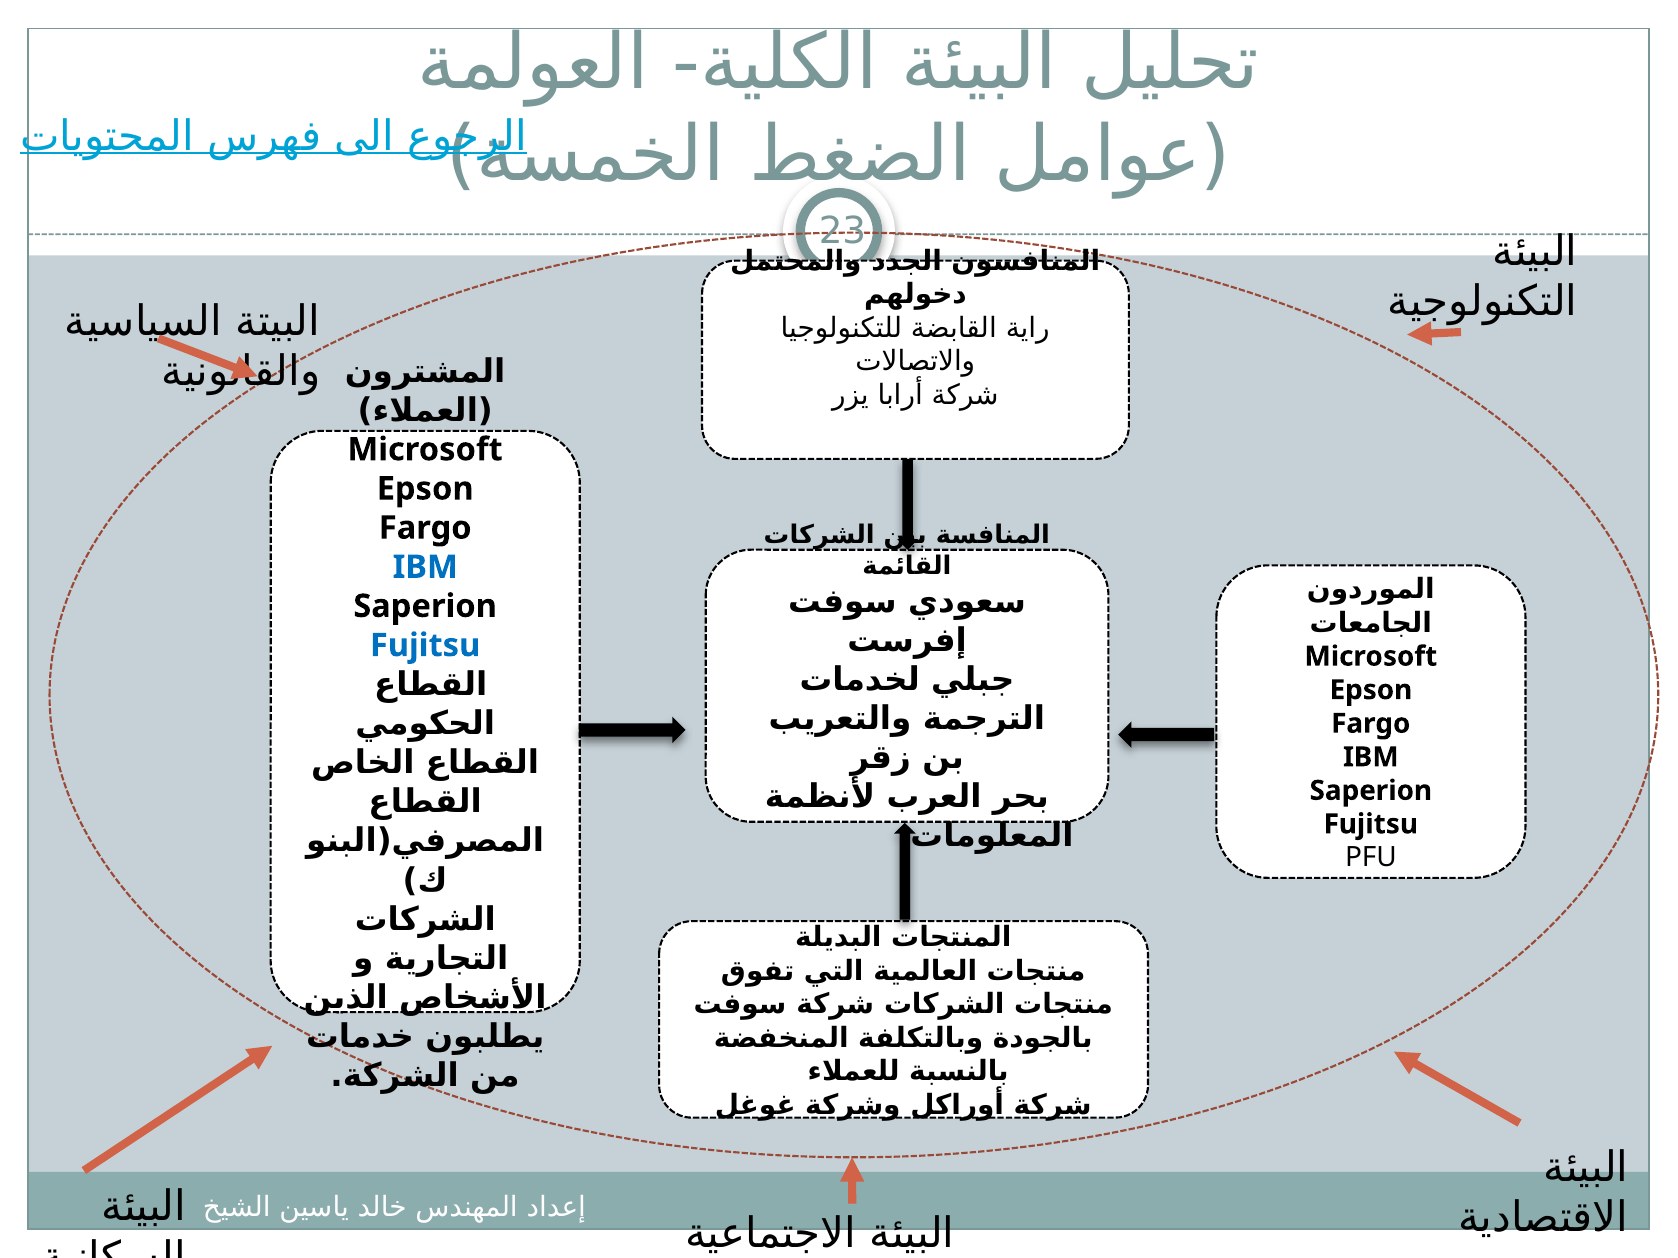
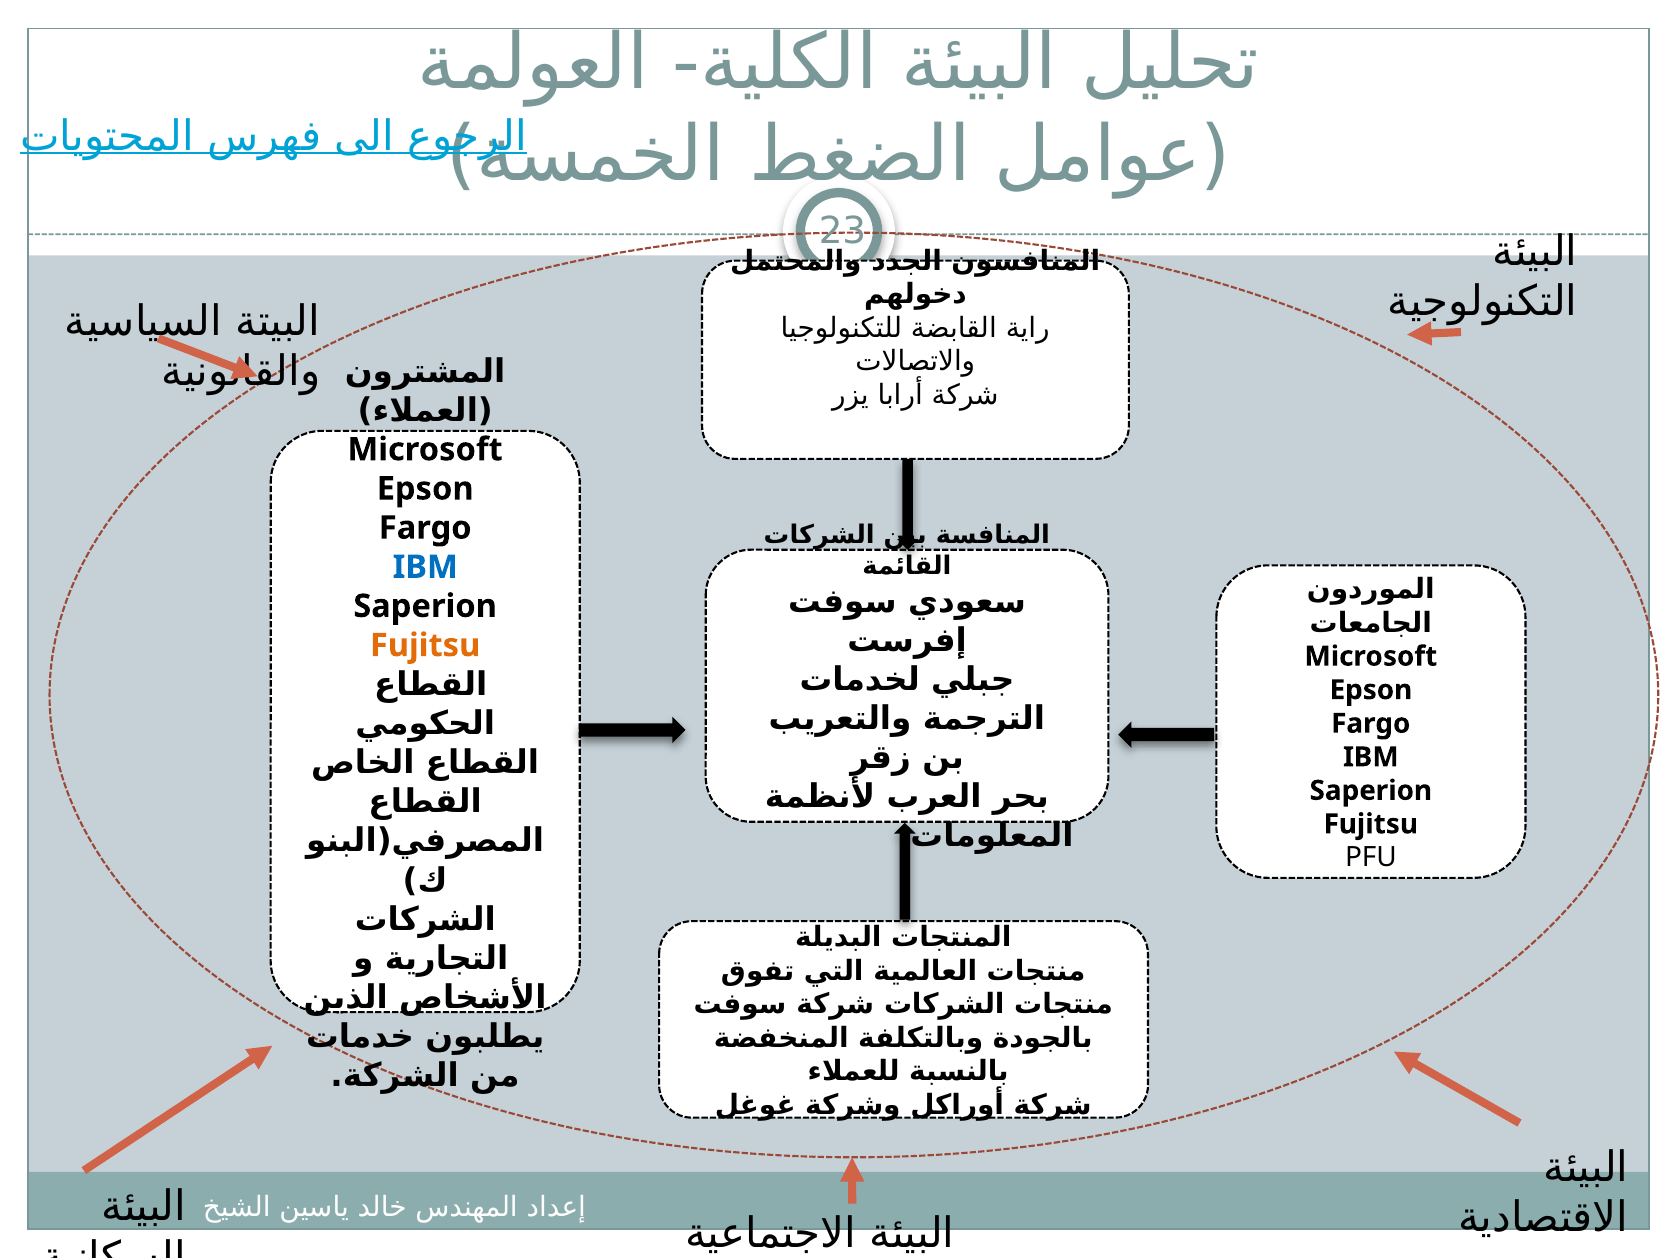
Fujitsu at (425, 646) colour: blue -> orange
